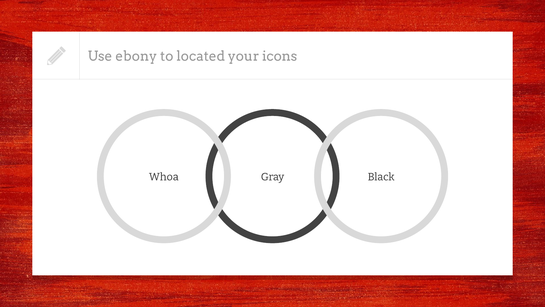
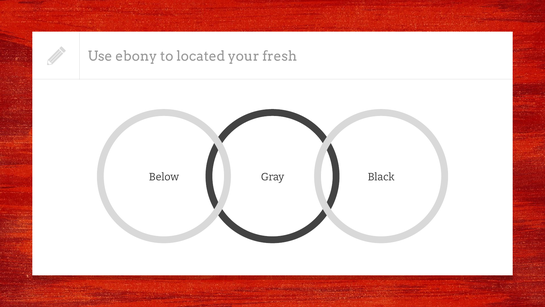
icons: icons -> fresh
Whoa: Whoa -> Below
